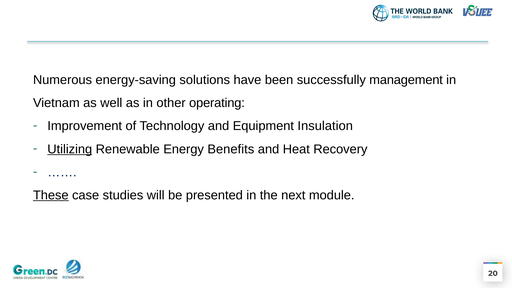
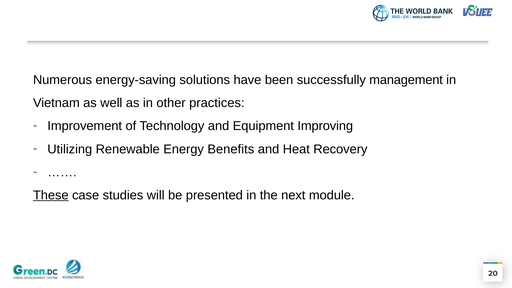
operating: operating -> practices
Insulation: Insulation -> Improving
Utilizing underline: present -> none
